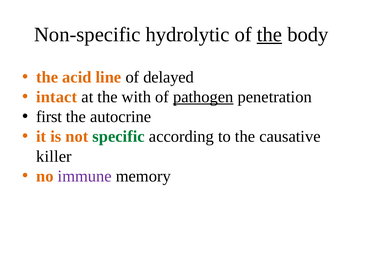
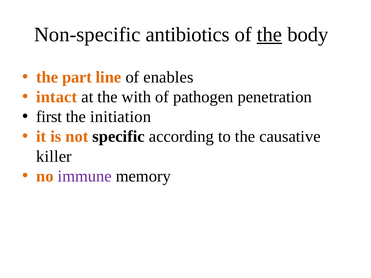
hydrolytic: hydrolytic -> antibiotics
acid: acid -> part
delayed: delayed -> enables
pathogen underline: present -> none
autocrine: autocrine -> initiation
specific colour: green -> black
